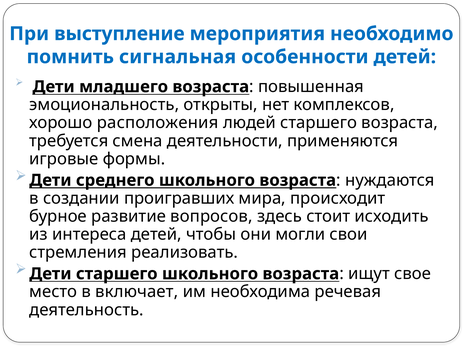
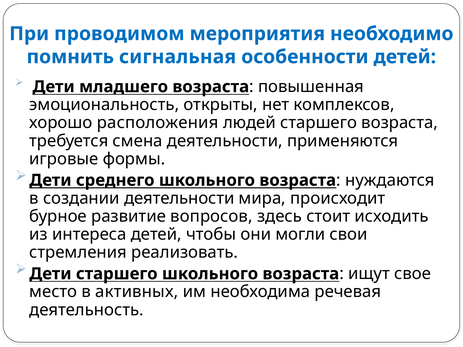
выступление: выступление -> проводимом
создании проигравших: проигравших -> деятельности
включает: включает -> активных
